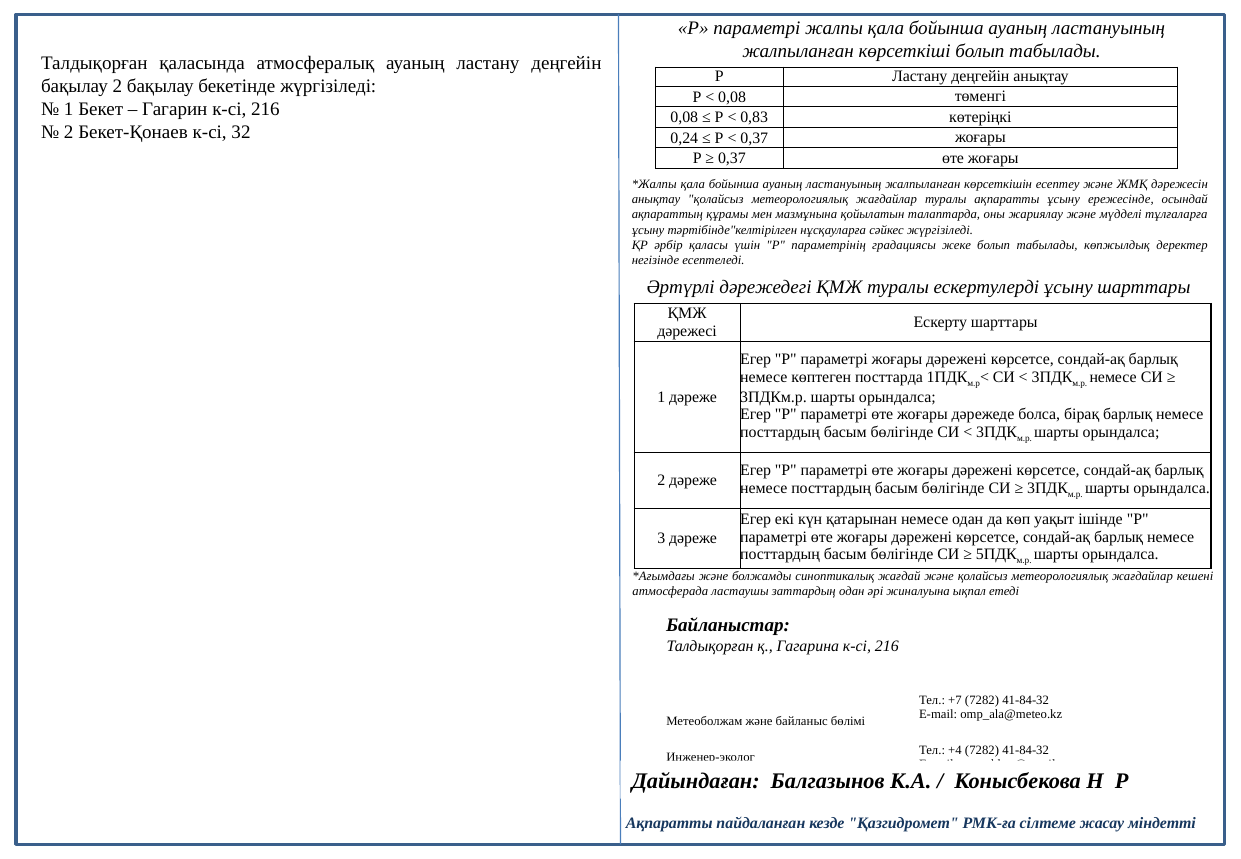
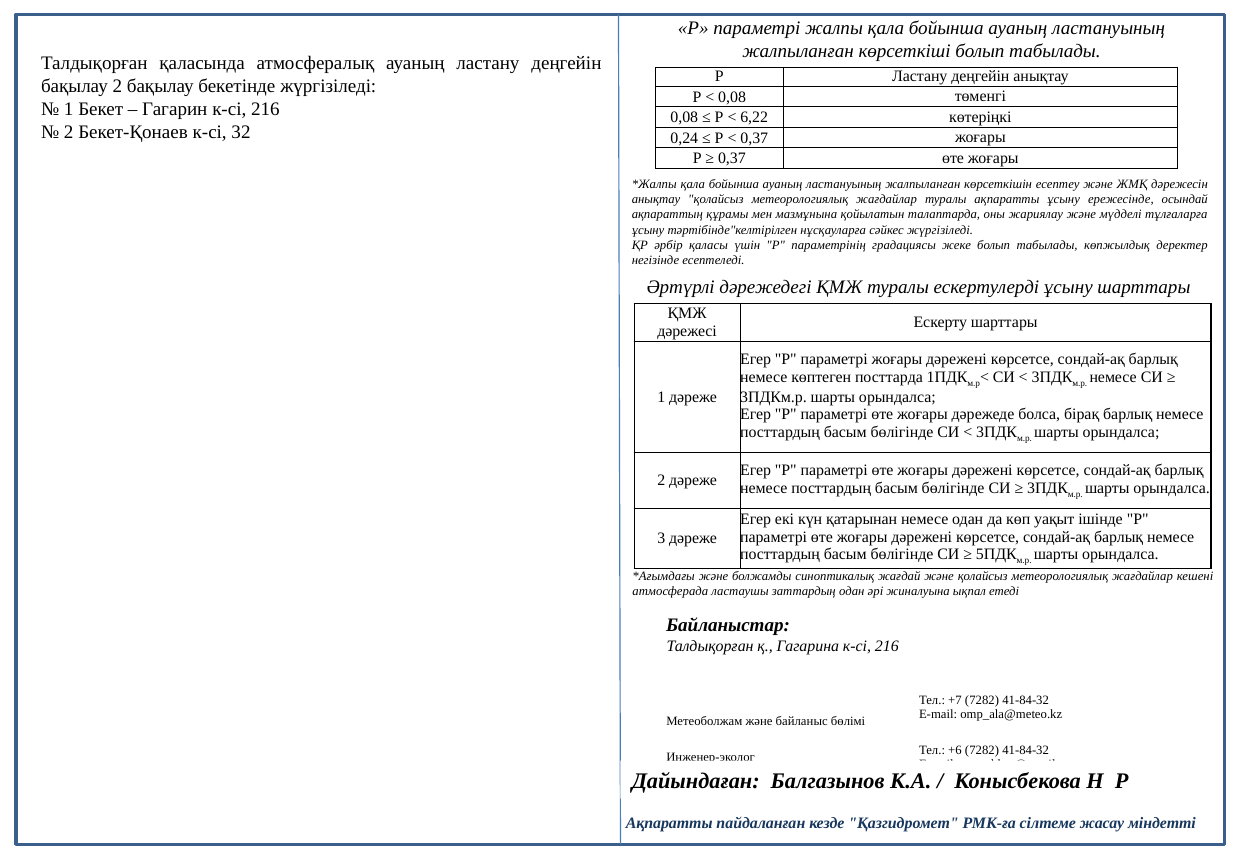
0,83: 0,83 -> 6,22
+4: +4 -> +6
